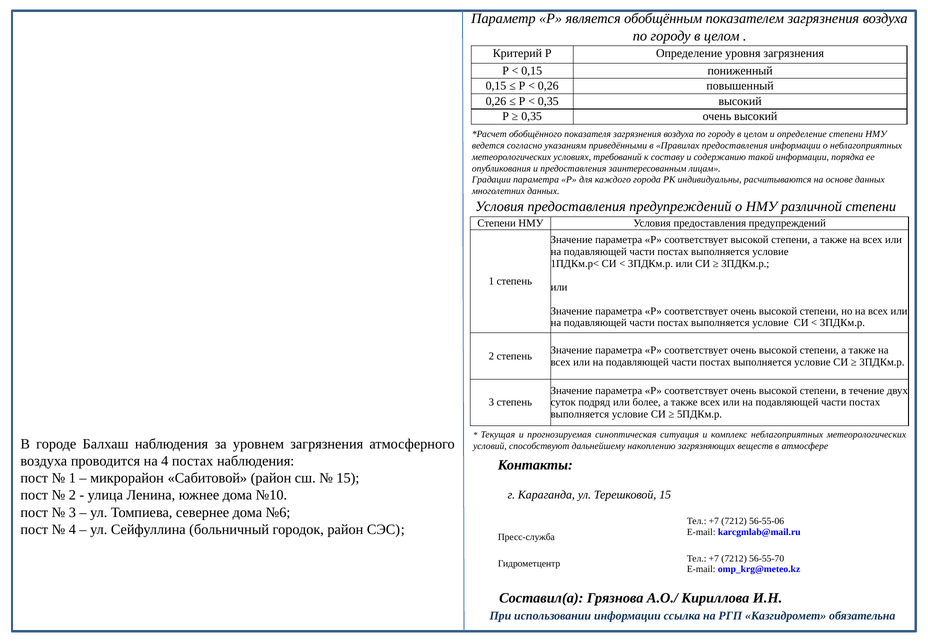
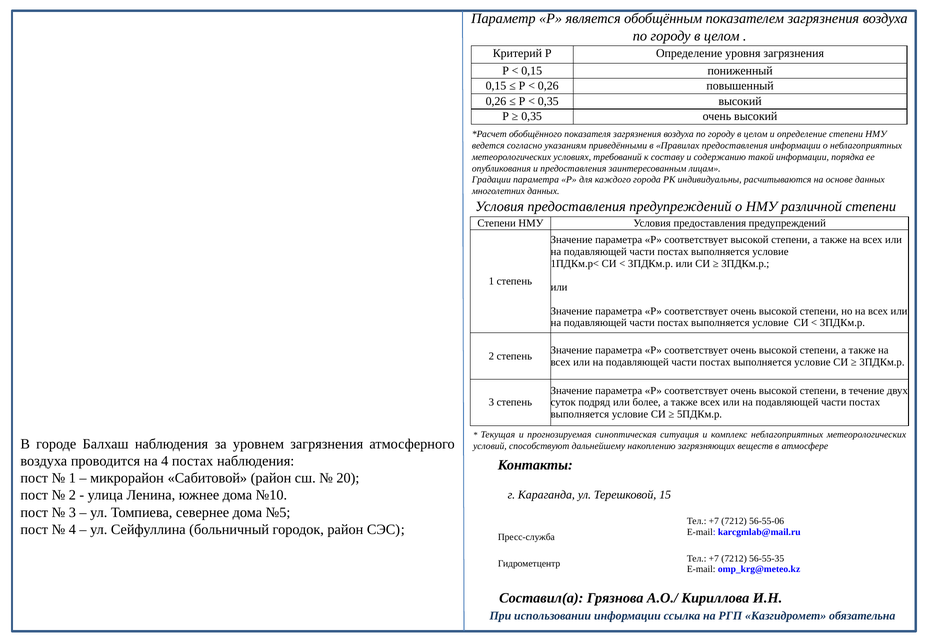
15 at (348, 478): 15 -> 20
№6: №6 -> №5
56-55-70: 56-55-70 -> 56-55-35
